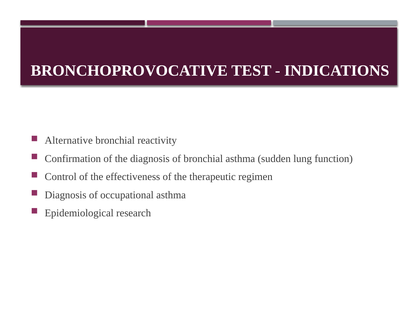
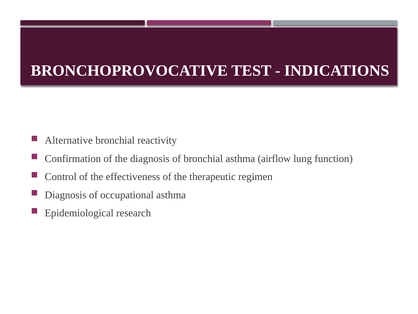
sudden: sudden -> airflow
